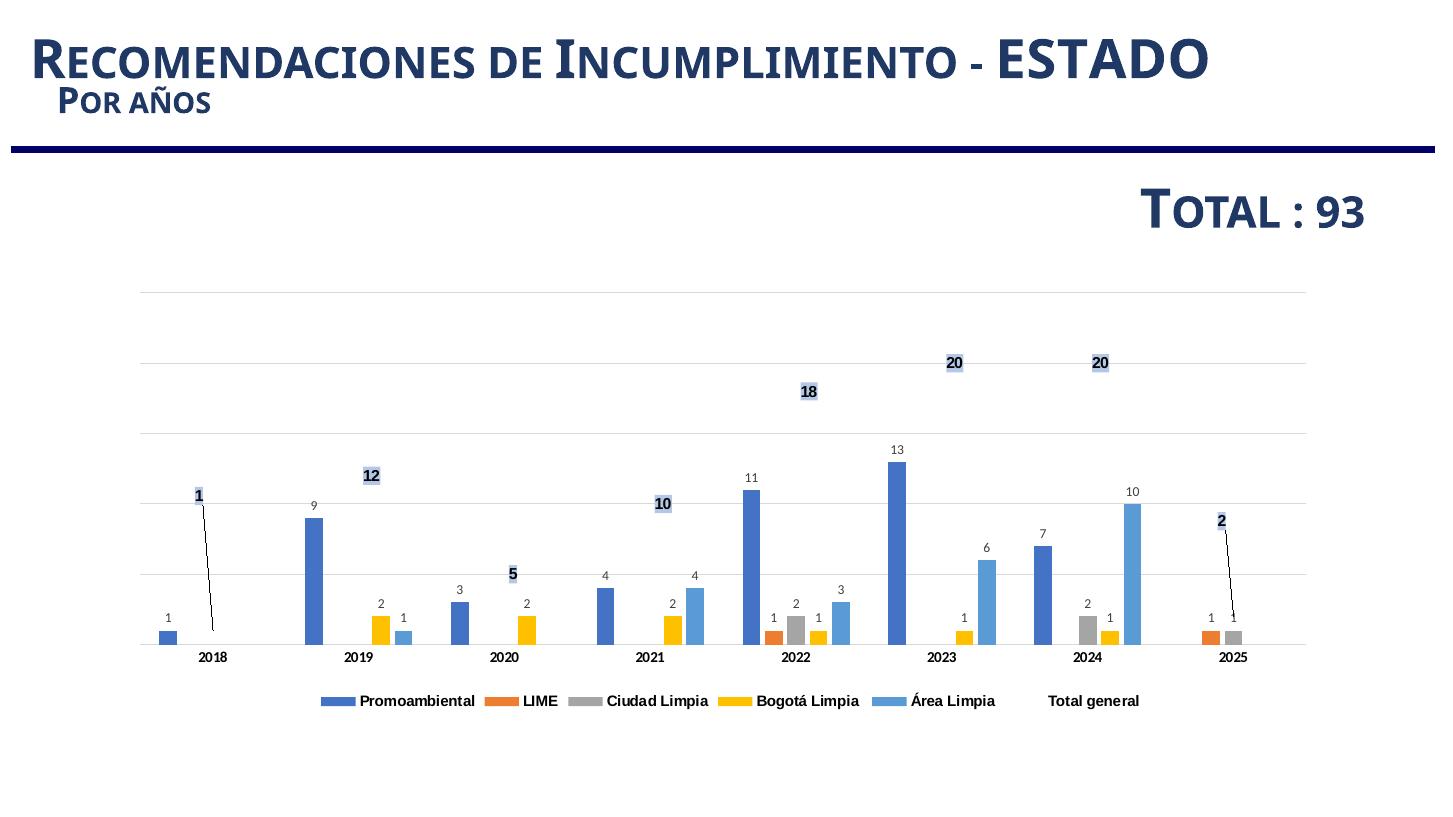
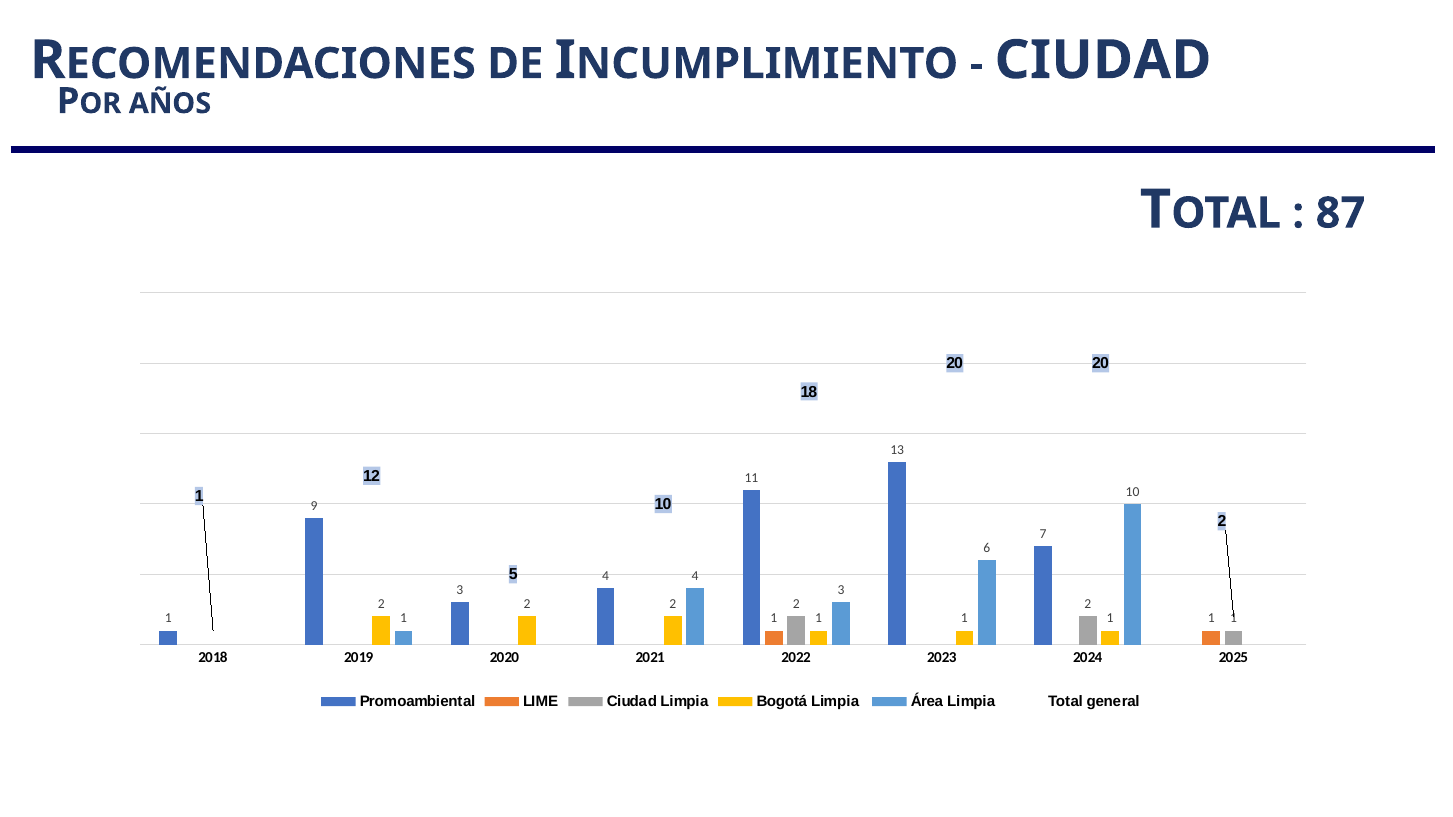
ESTADO at (1103, 60): ESTADO -> CIUDAD
93: 93 -> 87
